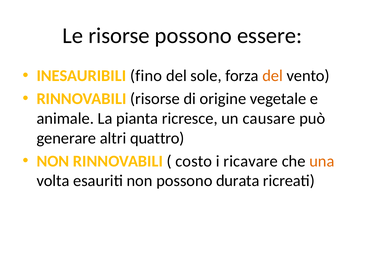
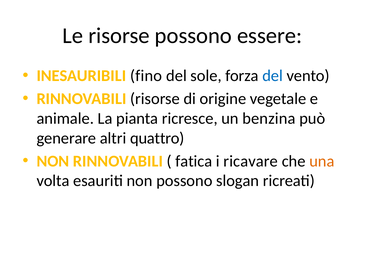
del at (273, 76) colour: orange -> blue
causare: causare -> benzina
costo: costo -> fatica
durata: durata -> slogan
